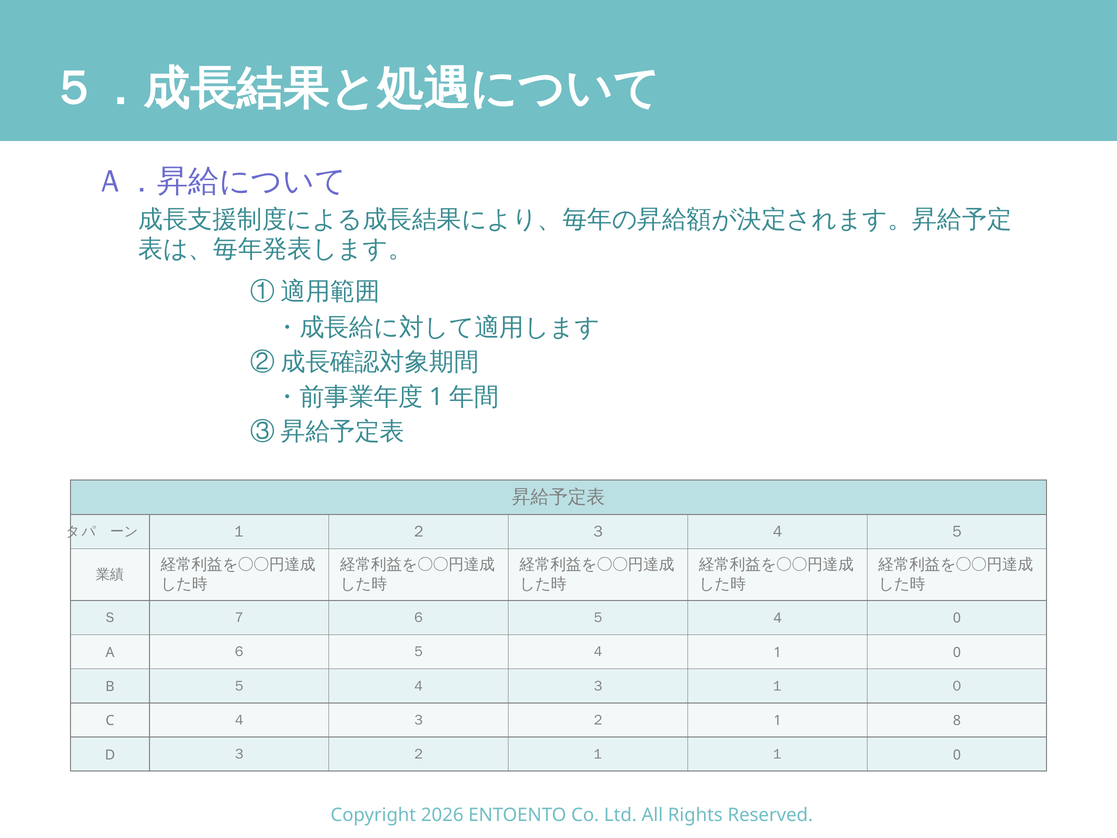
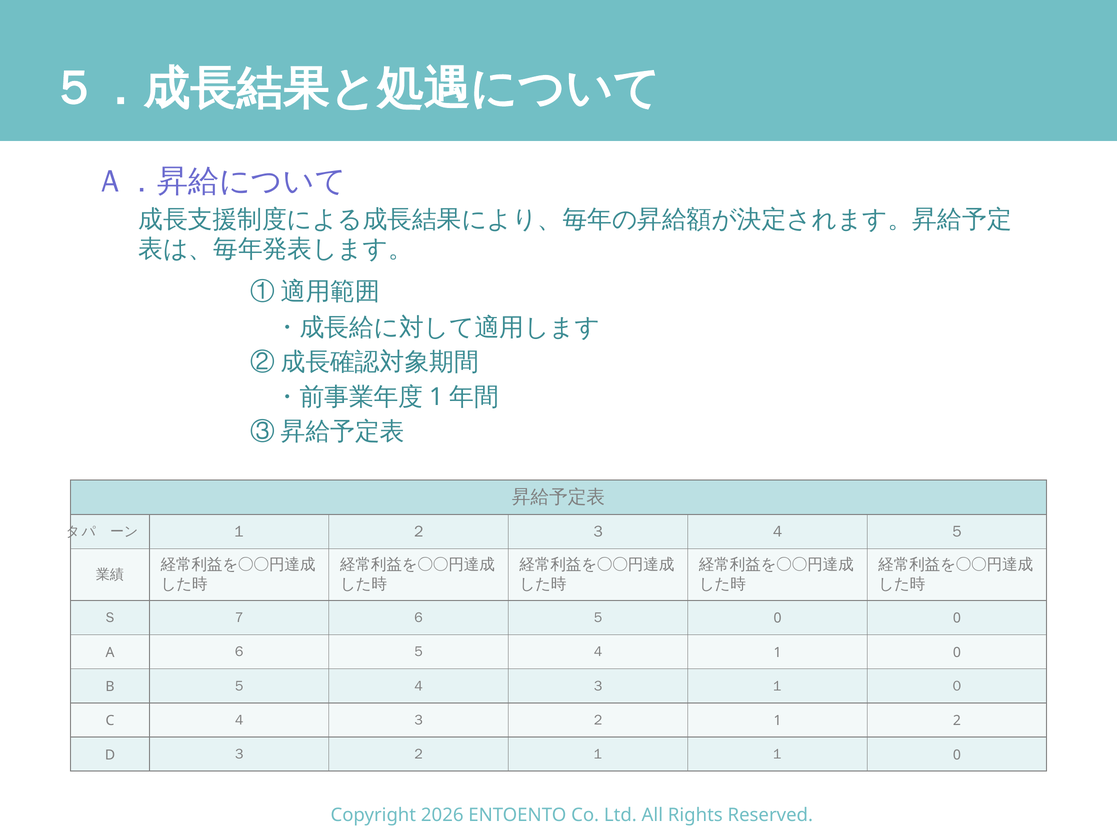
５ 4: 4 -> 0
8: 8 -> 2
